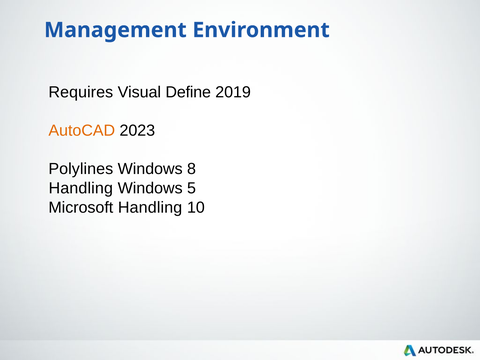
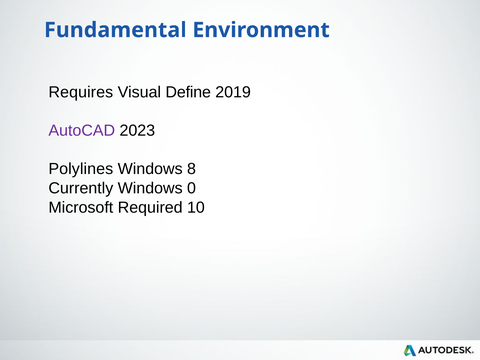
Management: Management -> Fundamental
AutoCAD colour: orange -> purple
Handling at (81, 188): Handling -> Currently
5: 5 -> 0
Microsoft Handling: Handling -> Required
